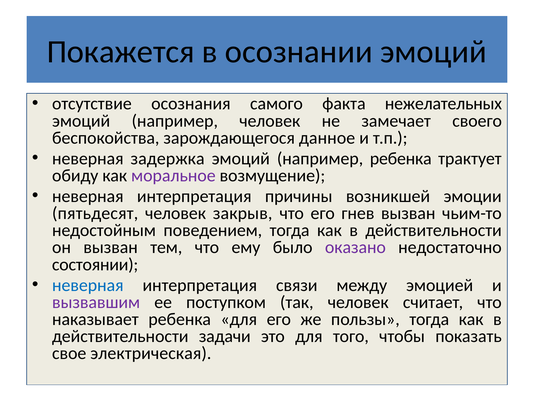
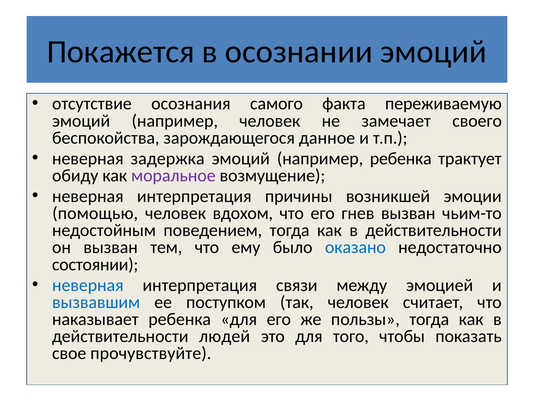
нежелательных: нежелательных -> переживаемую
пятьдесят: пятьдесят -> помощью
закрыв: закрыв -> вдохом
оказано colour: purple -> blue
вызвавшим colour: purple -> blue
задачи: задачи -> людей
электрическая: электрическая -> прочувствуйте
